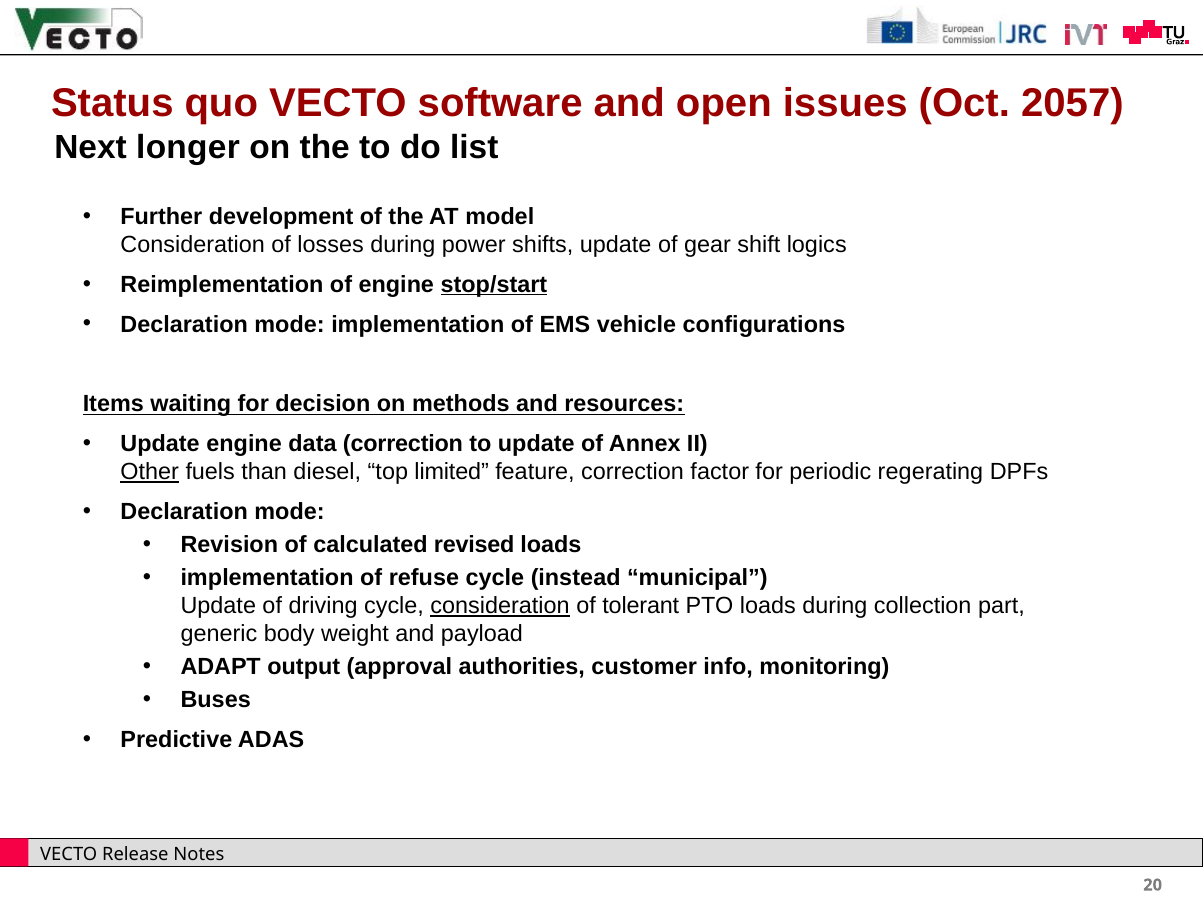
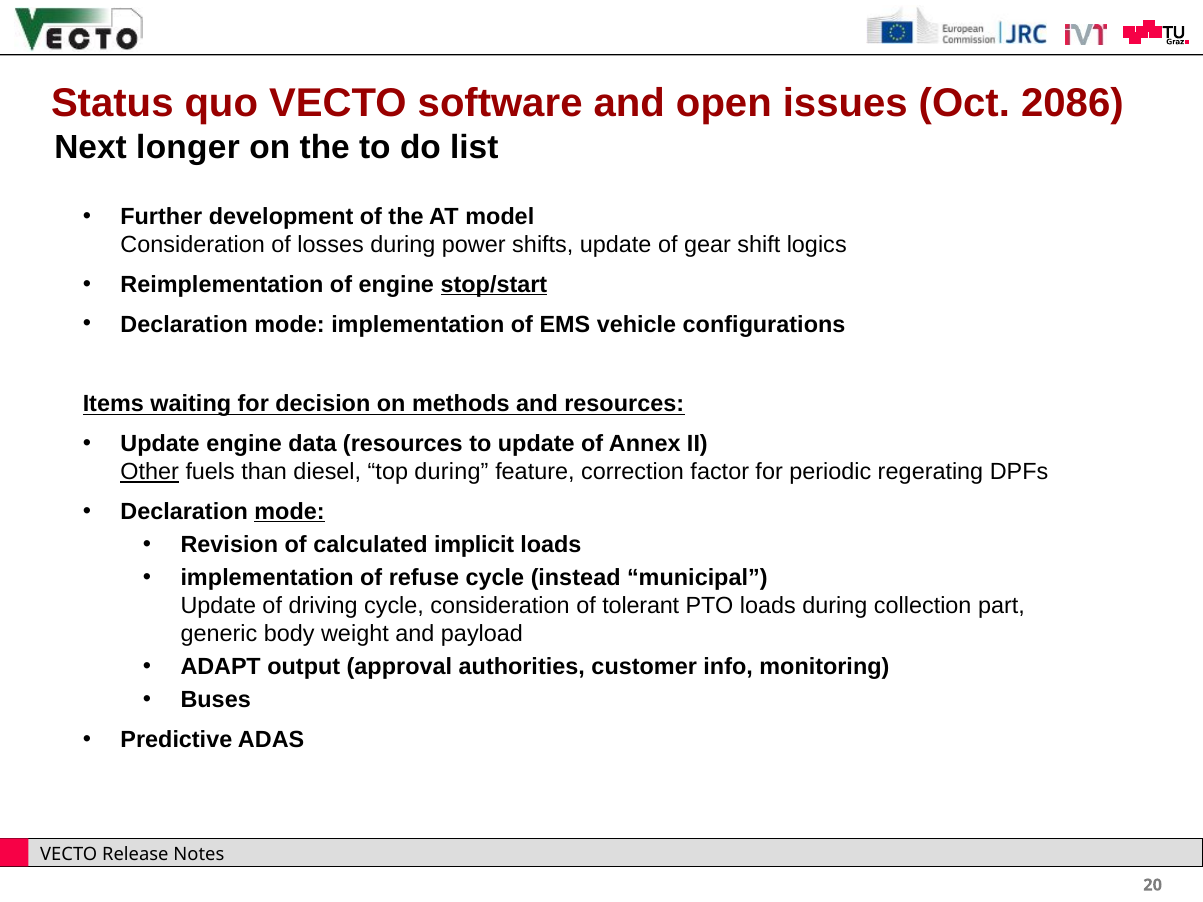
2057: 2057 -> 2086
data correction: correction -> resources
top limited: limited -> during
mode at (290, 512) underline: none -> present
revised: revised -> implicit
consideration at (500, 606) underline: present -> none
